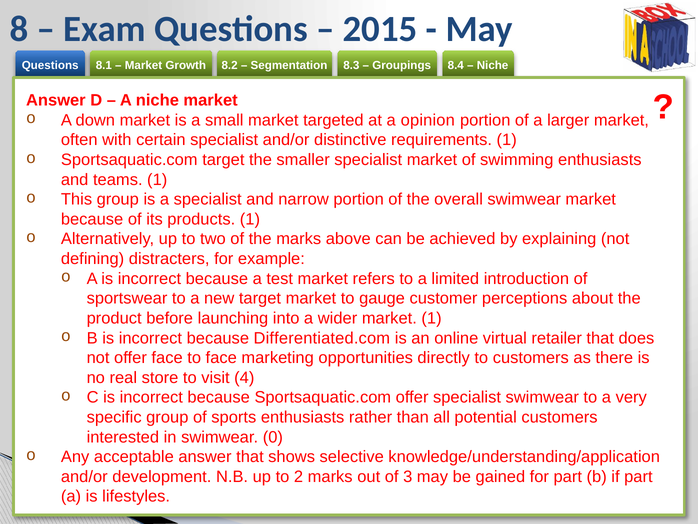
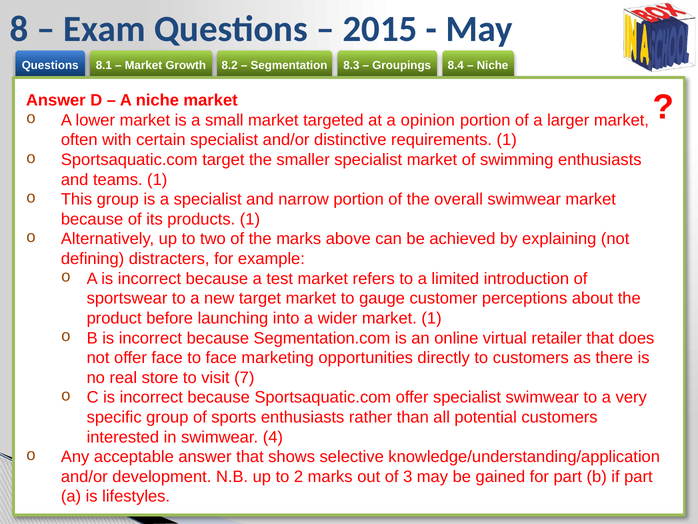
down: down -> lower
Differentiated.com: Differentiated.com -> Segmentation.com
4: 4 -> 7
0: 0 -> 4
